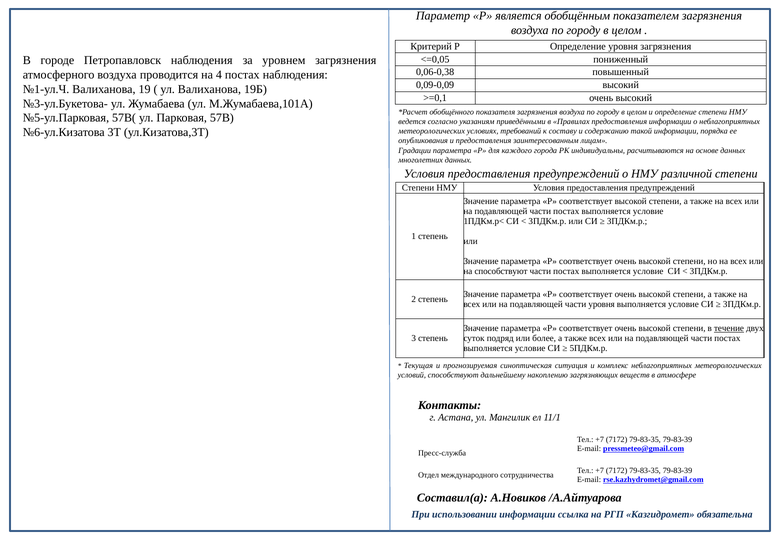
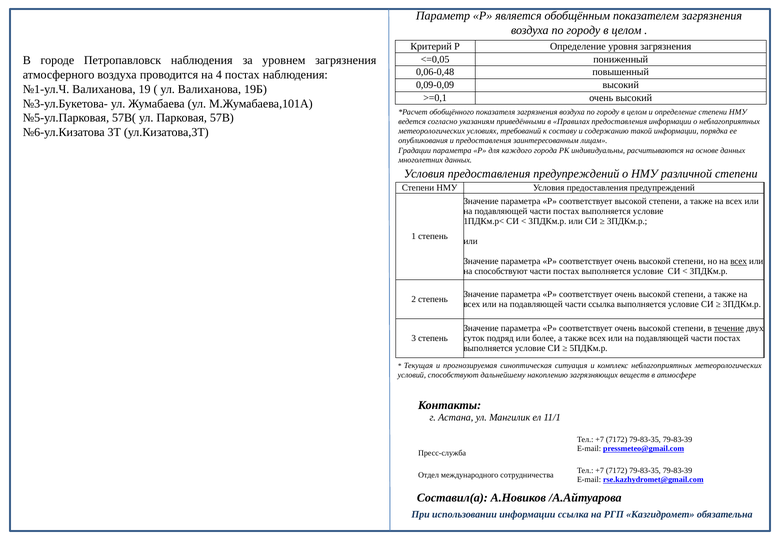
0,06-0,38: 0,06-0,38 -> 0,06-0,48
всех at (739, 261) underline: none -> present
части уровня: уровня -> ссылка
